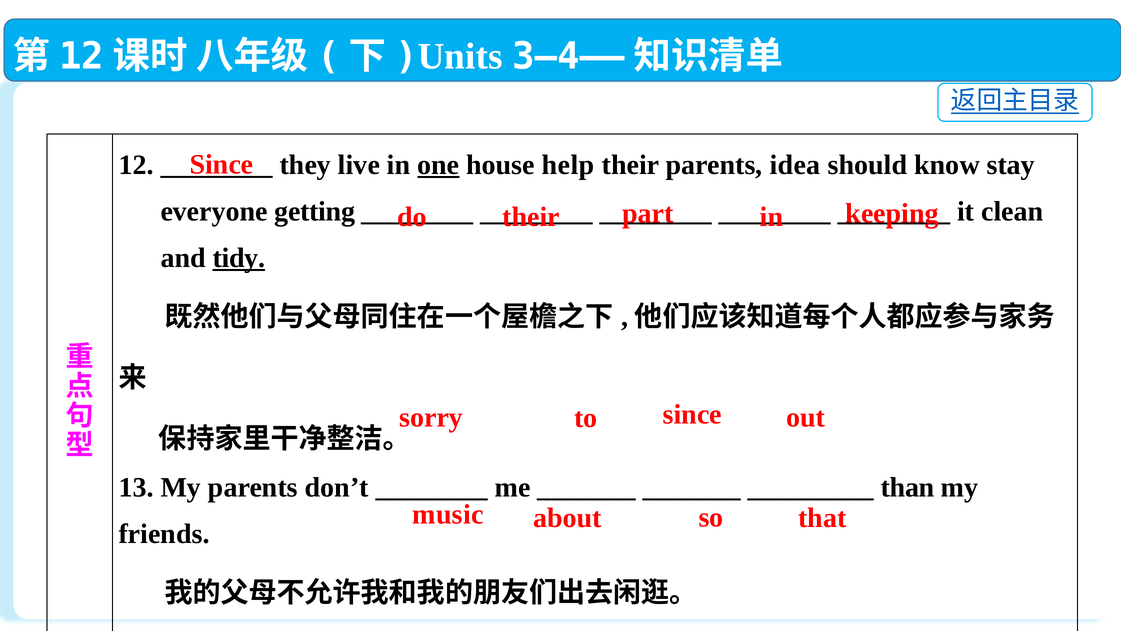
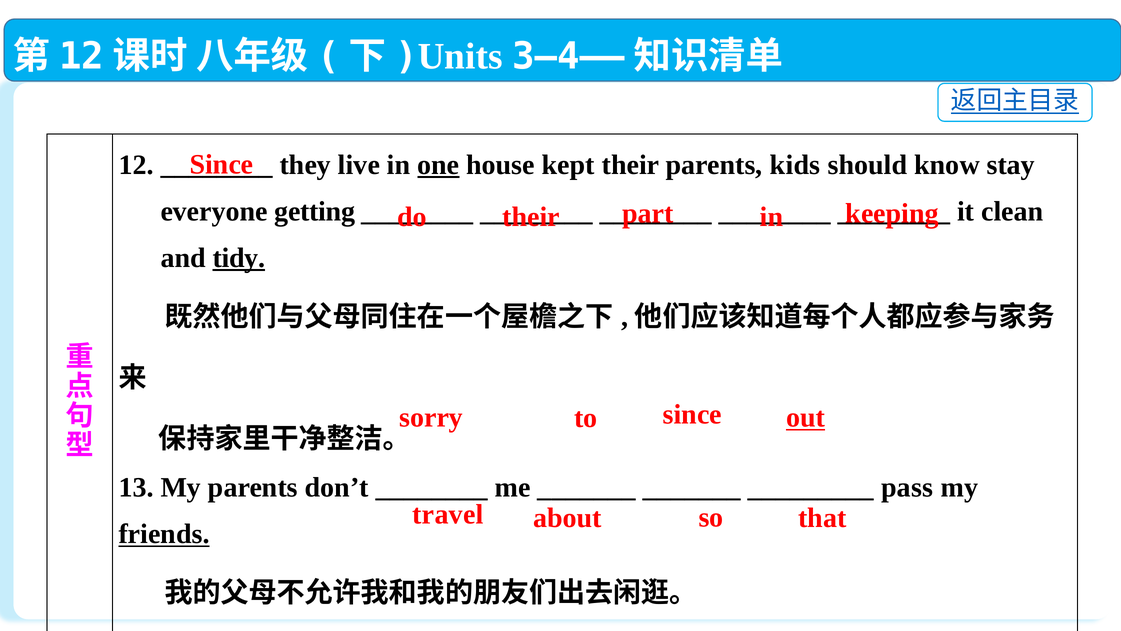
help: help -> kept
idea: idea -> kids
out underline: none -> present
than: than -> pass
music: music -> travel
friends at (164, 534) underline: none -> present
